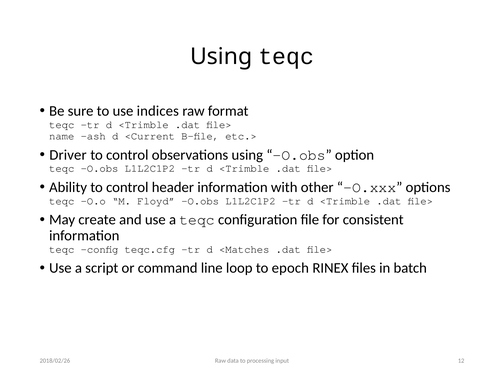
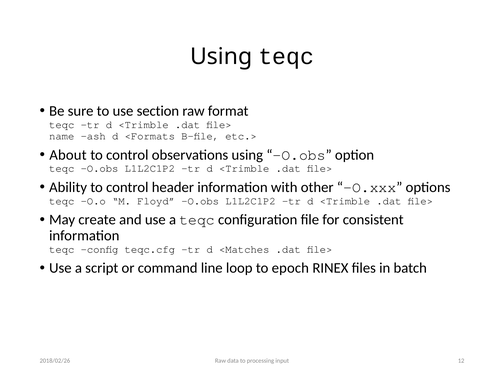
indices: indices -> section
<Current: <Current -> <Formats
Driver: Driver -> About
